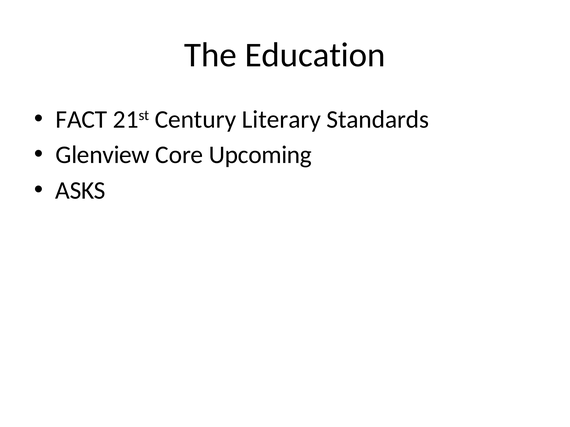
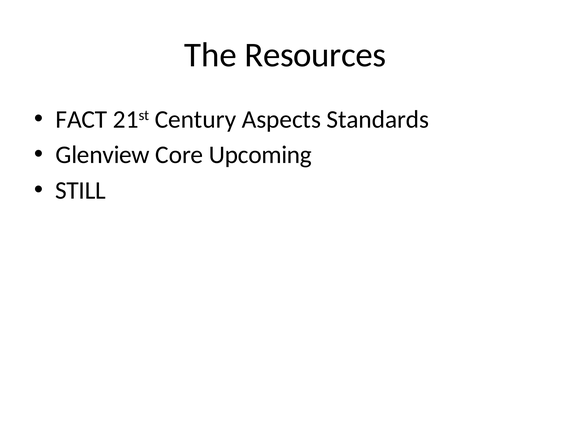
Education: Education -> Resources
Literary: Literary -> Aspects
ASKS: ASKS -> STILL
